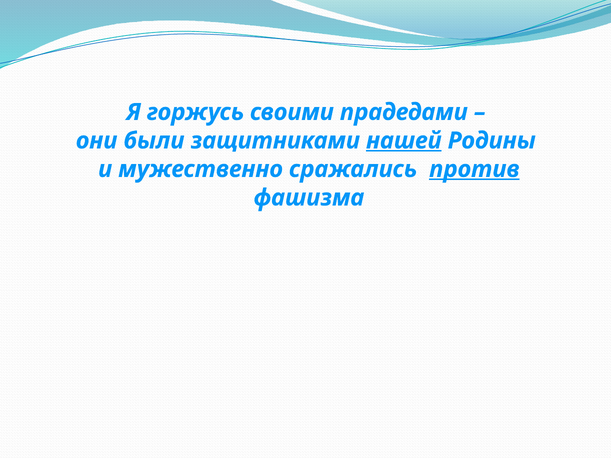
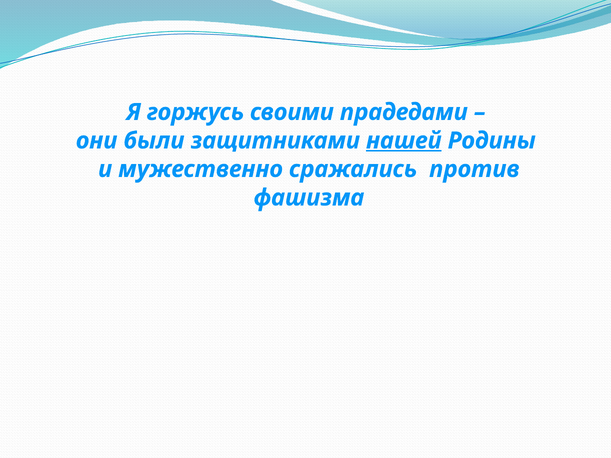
против underline: present -> none
